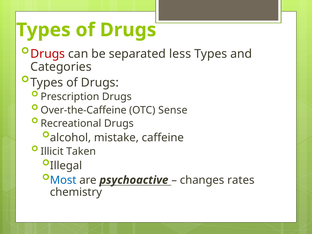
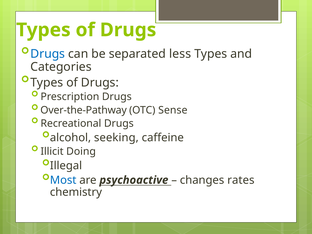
Drugs at (48, 54) colour: red -> blue
Over-the-Caffeine: Over-the-Caffeine -> Over-the-Pathway
mistake: mistake -> seeking
Taken: Taken -> Doing
